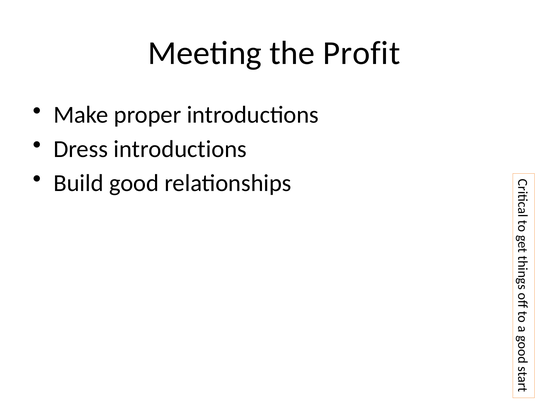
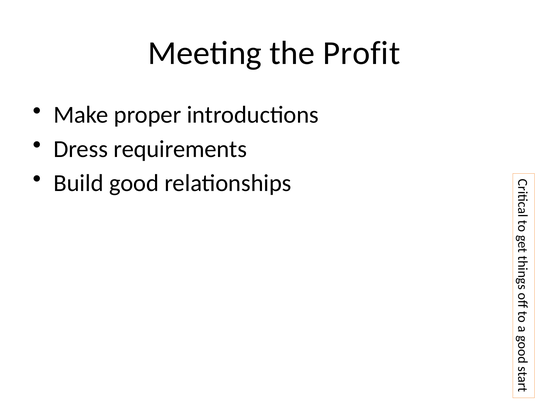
Dress introductions: introductions -> requirements
